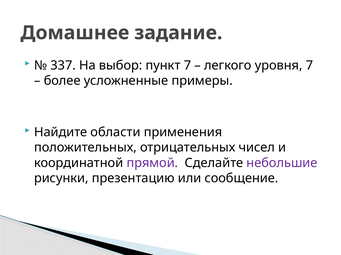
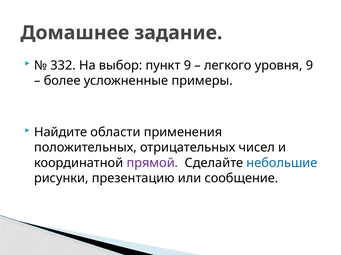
337: 337 -> 332
пункт 7: 7 -> 9
уровня 7: 7 -> 9
небольшие colour: purple -> blue
